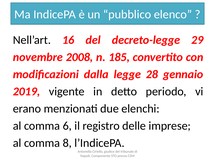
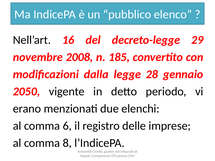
2019: 2019 -> 2050
